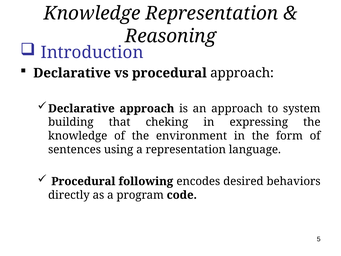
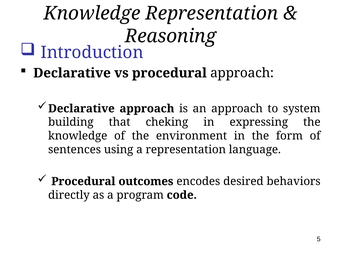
following: following -> outcomes
